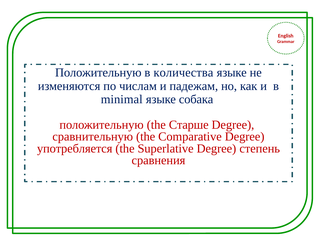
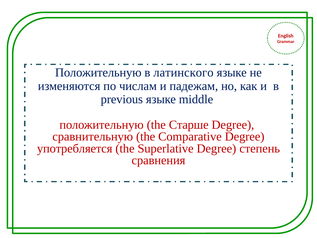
количества: количества -> латинского
minimal: minimal -> previous
собака: собака -> middle
